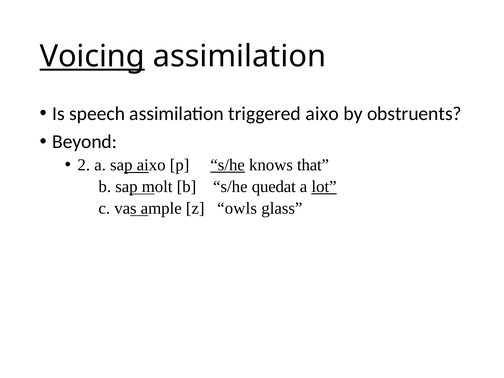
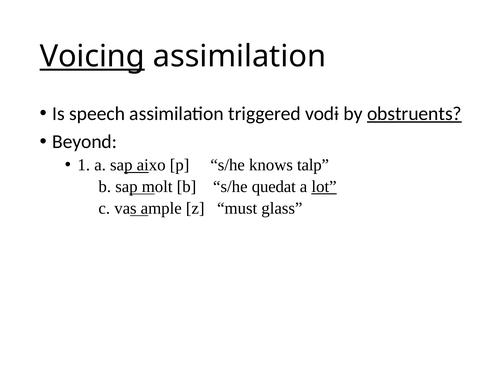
triggered aixo: aixo -> vodɨ
obstruents underline: none -> present
2: 2 -> 1
s/he at (228, 165) underline: present -> none
that: that -> talp
owls: owls -> must
